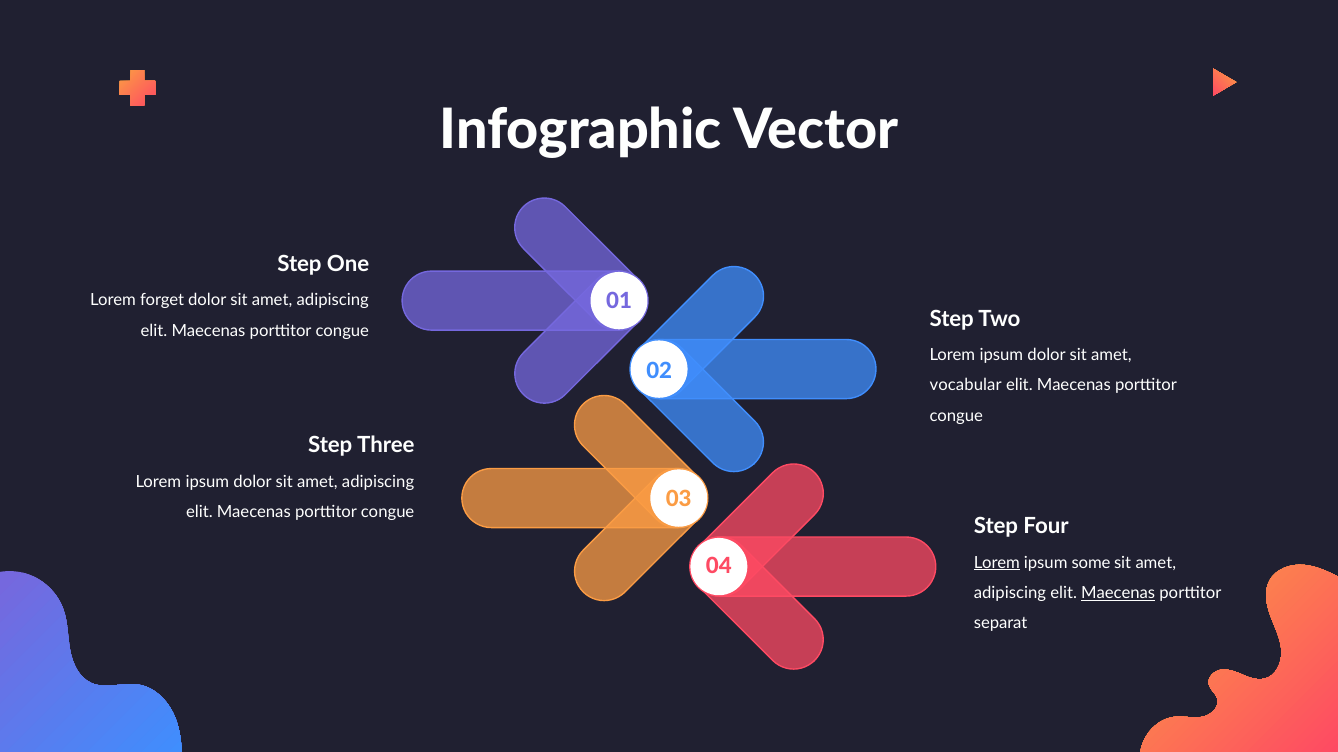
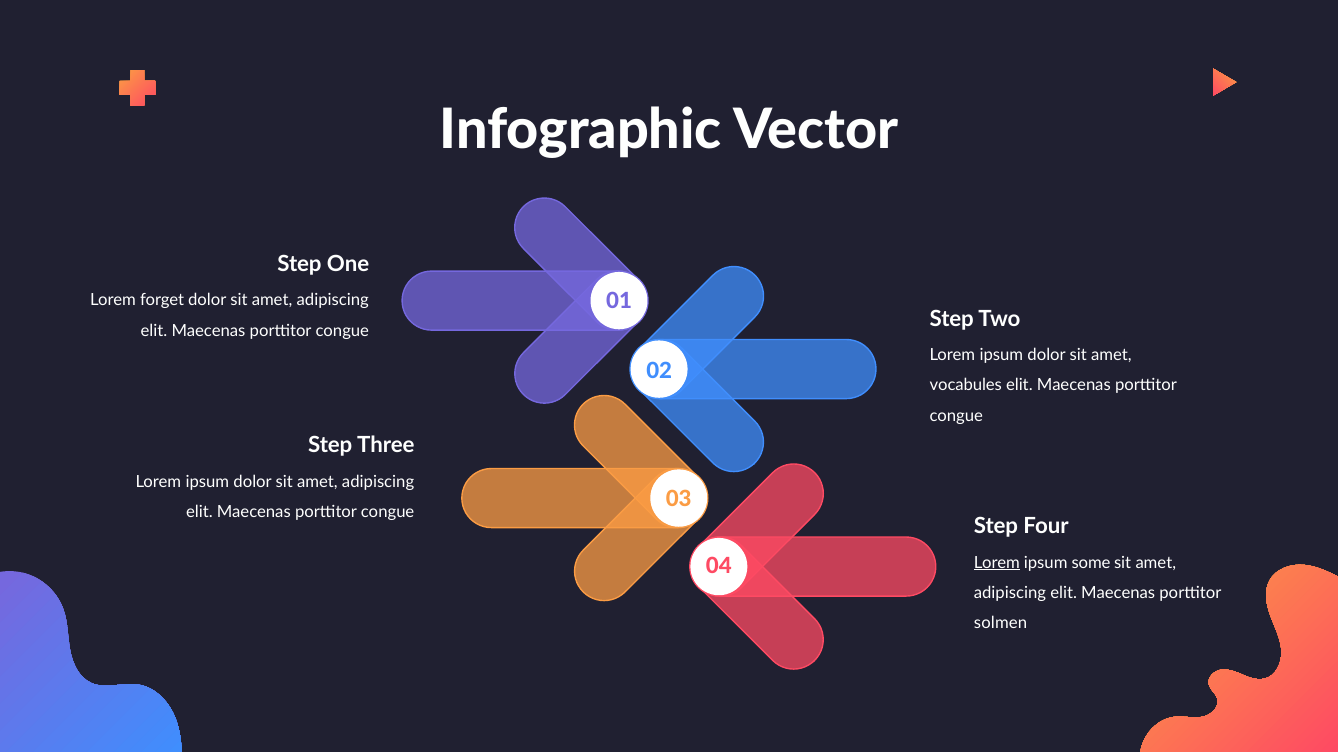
vocabular: vocabular -> vocabules
Maecenas at (1118, 593) underline: present -> none
separat: separat -> solmen
